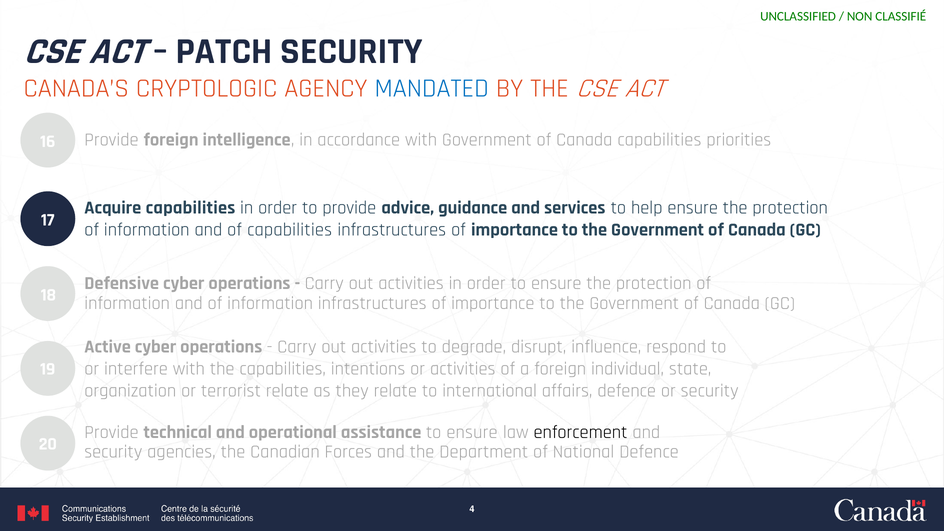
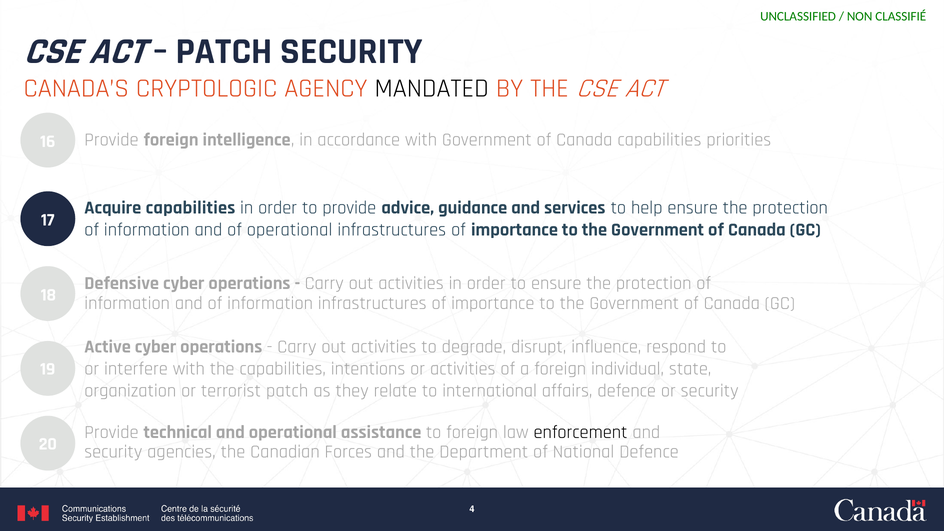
MANDATED colour: blue -> black
of capabilities: capabilities -> operational
terrorist relate: relate -> patch
assistance to ensure: ensure -> foreign
